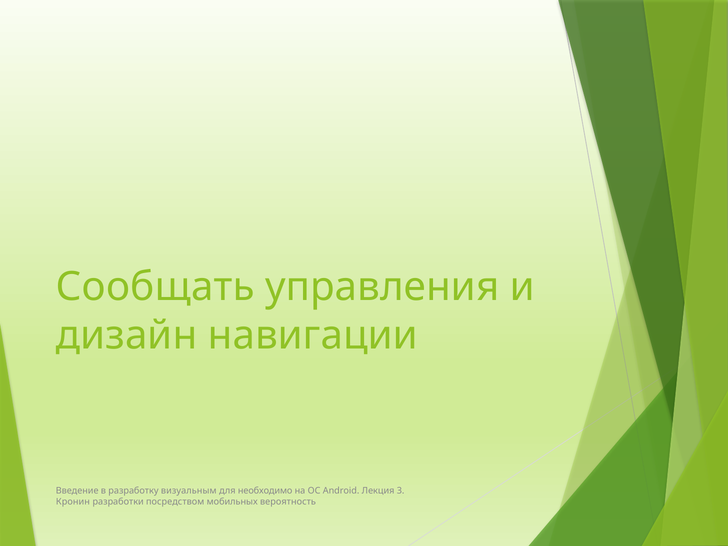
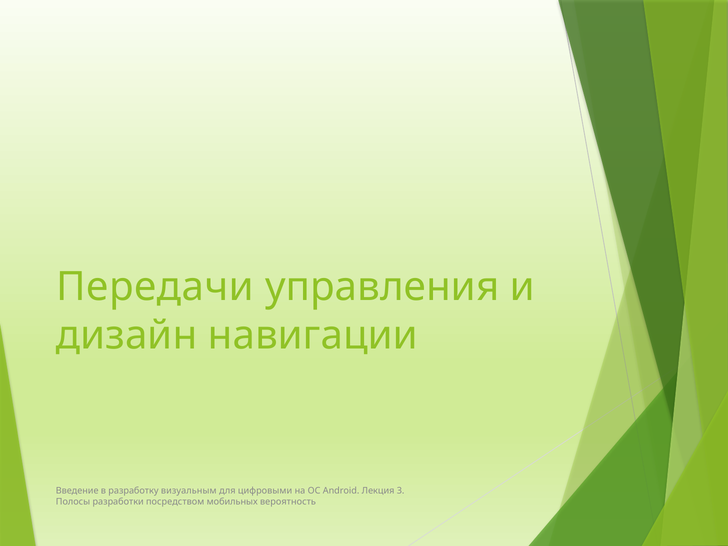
Сообщать: Сообщать -> Передачи
необходимо: необходимо -> цифровыми
Кронин: Кронин -> Полосы
